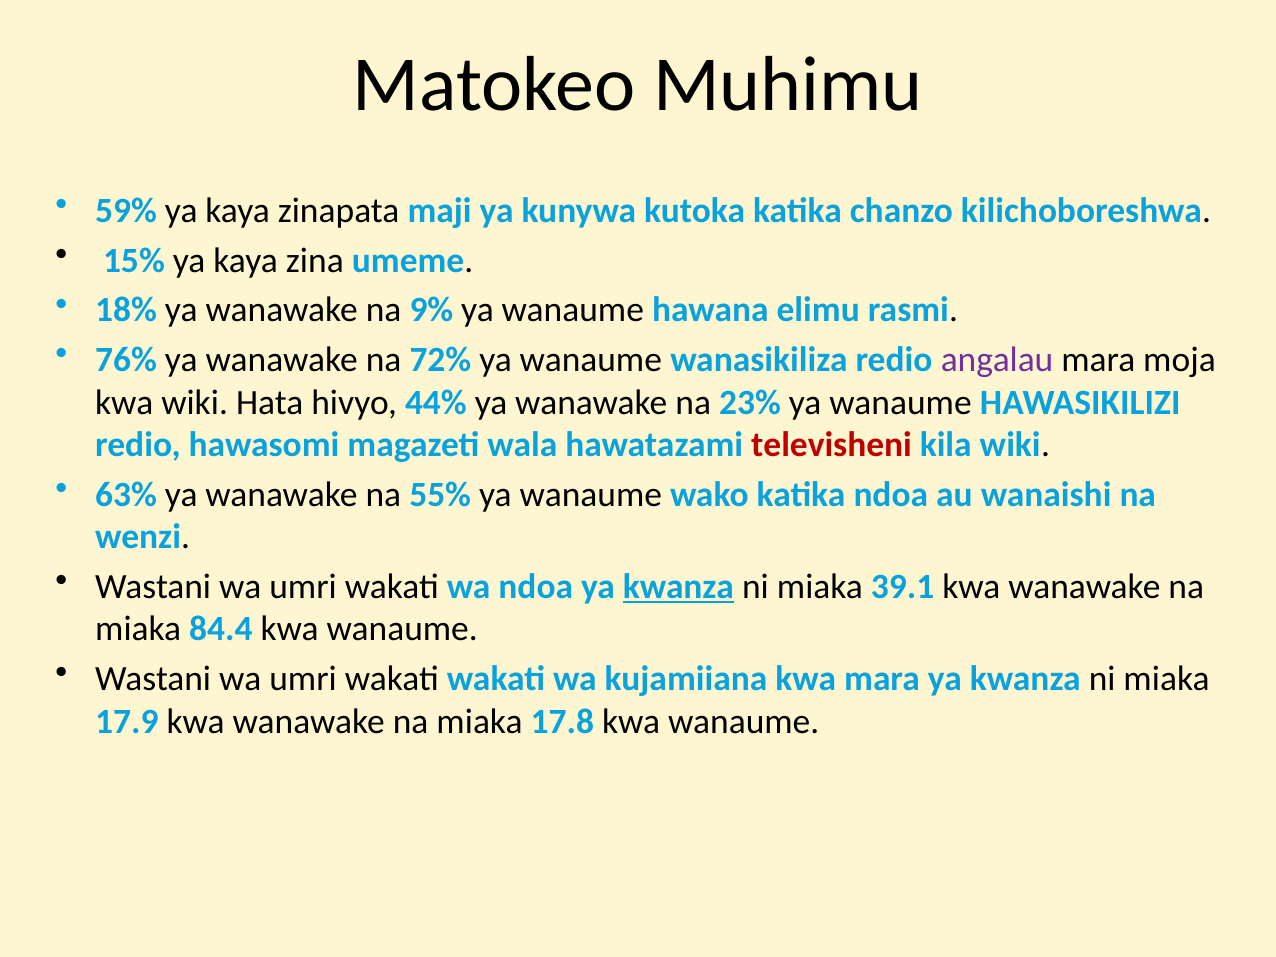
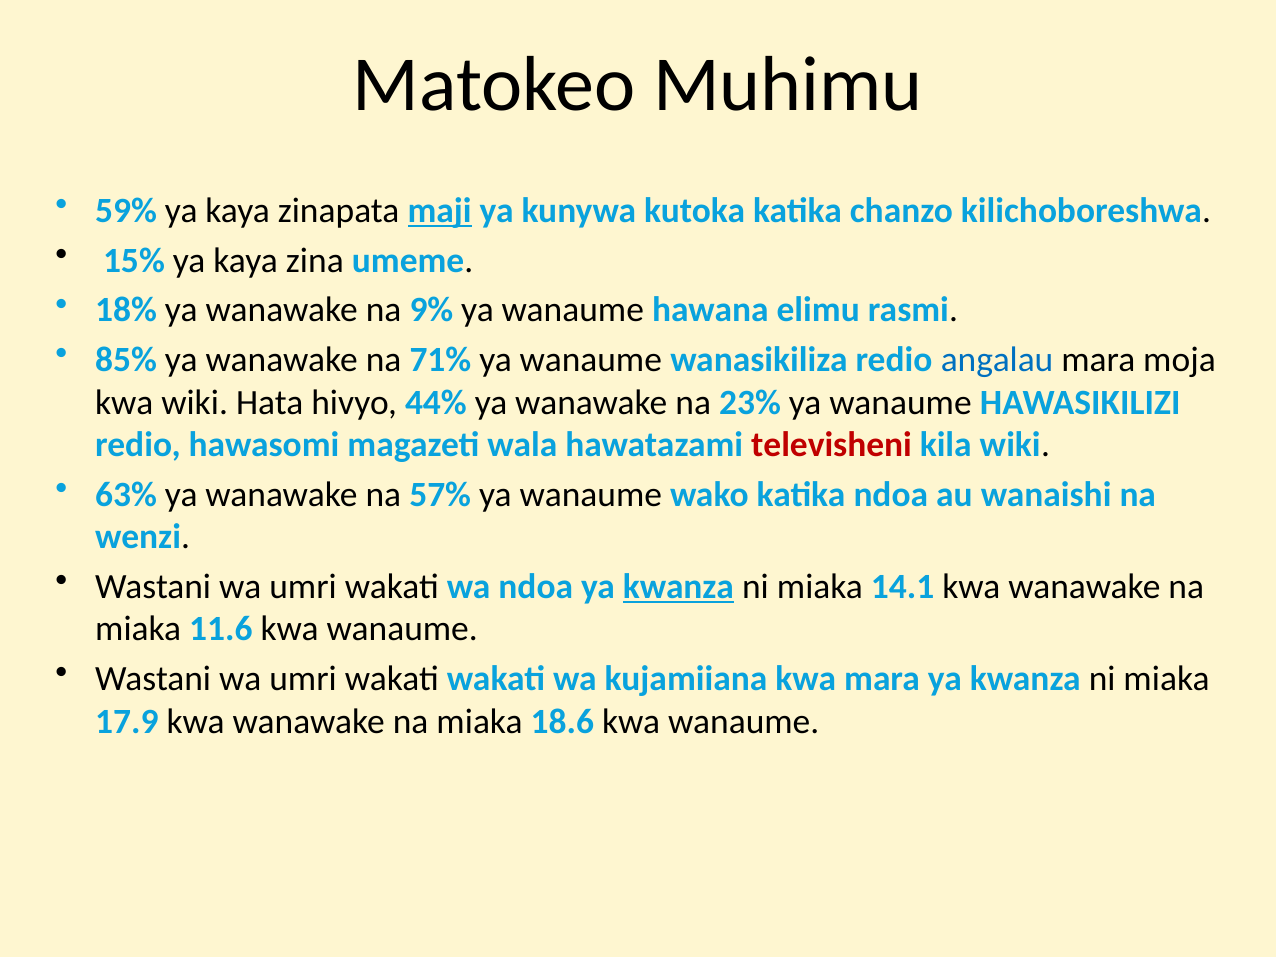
maji underline: none -> present
76%: 76% -> 85%
72%: 72% -> 71%
angalau colour: purple -> blue
55%: 55% -> 57%
39.1: 39.1 -> 14.1
84.4: 84.4 -> 11.6
17.8: 17.8 -> 18.6
